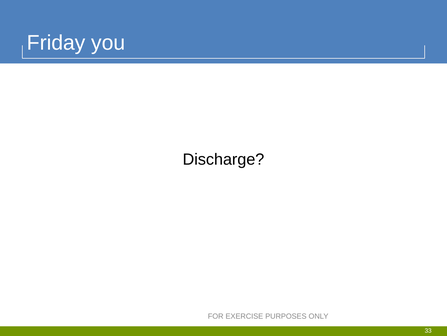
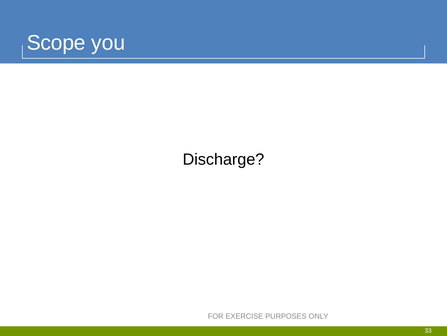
Friday: Friday -> Scope
